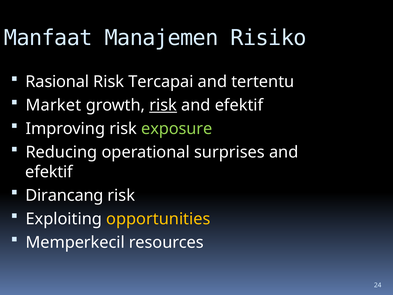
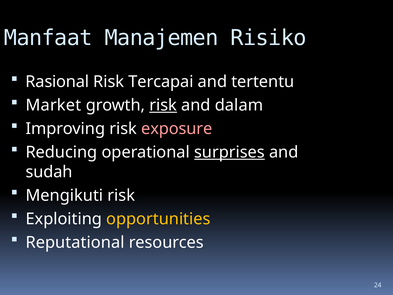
efektif at (239, 105): efektif -> dalam
exposure colour: light green -> pink
surprises underline: none -> present
efektif at (49, 172): efektif -> sudah
Dirancang: Dirancang -> Mengikuti
Memperkecil: Memperkecil -> Reputational
